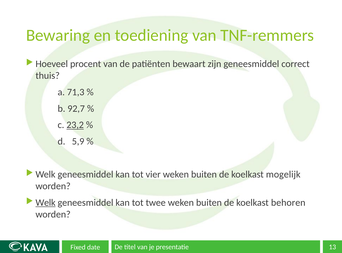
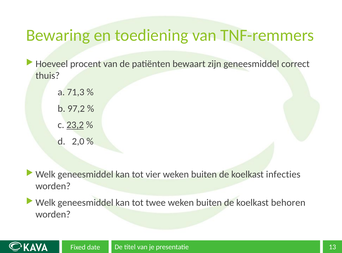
92,7: 92,7 -> 97,2
5,9: 5,9 -> 2,0
mogelijk: mogelijk -> infecties
Welk at (46, 203) underline: present -> none
